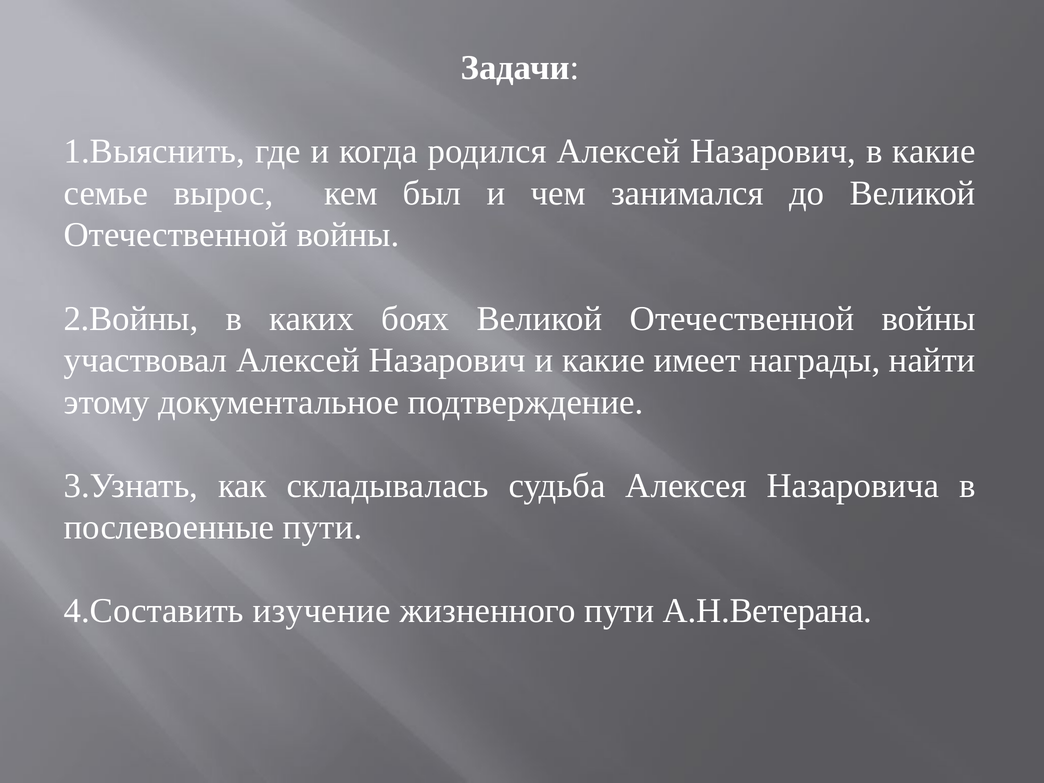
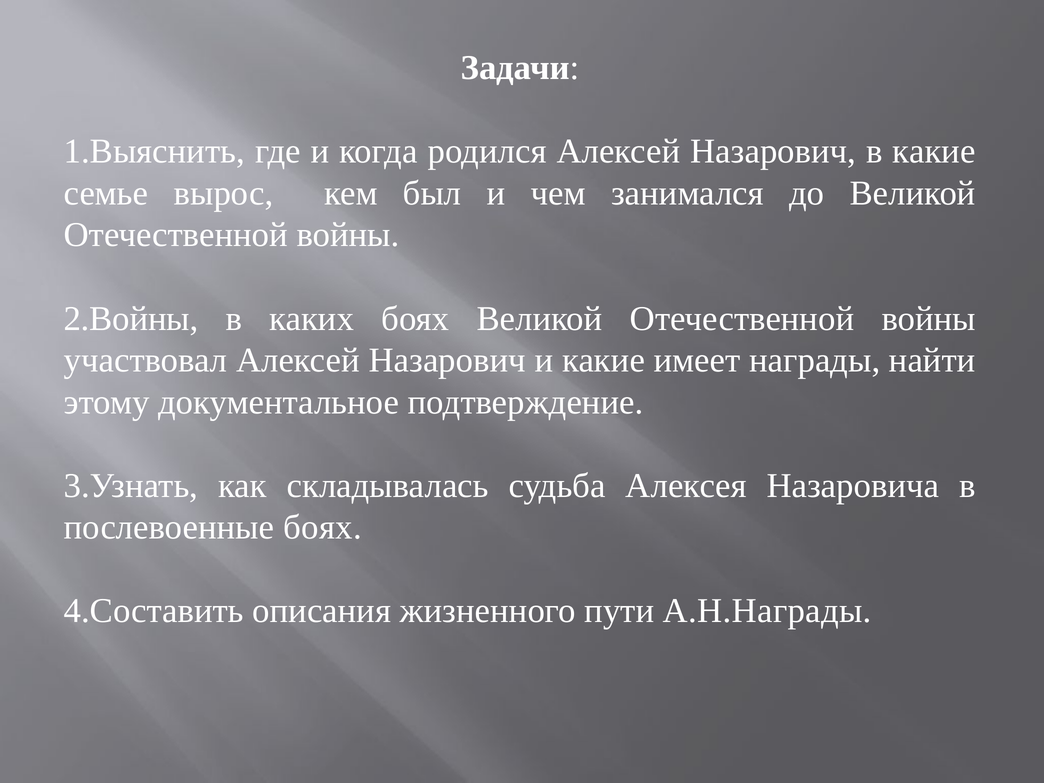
послевоенные пути: пути -> боях
изучение: изучение -> описания
А.Н.Ветерана: А.Н.Ветерана -> А.Н.Награды
